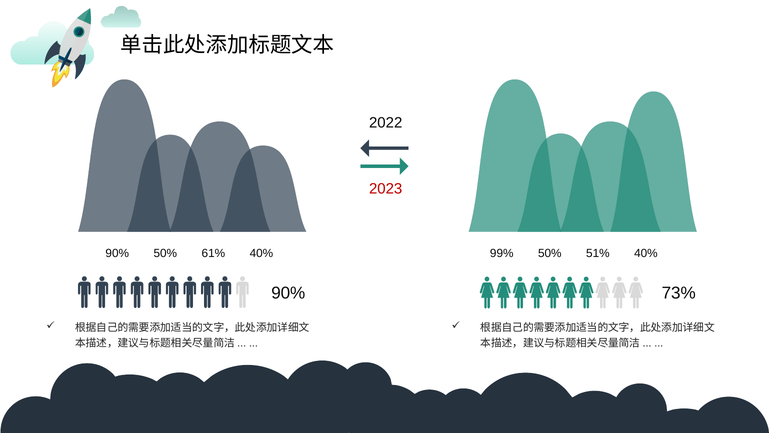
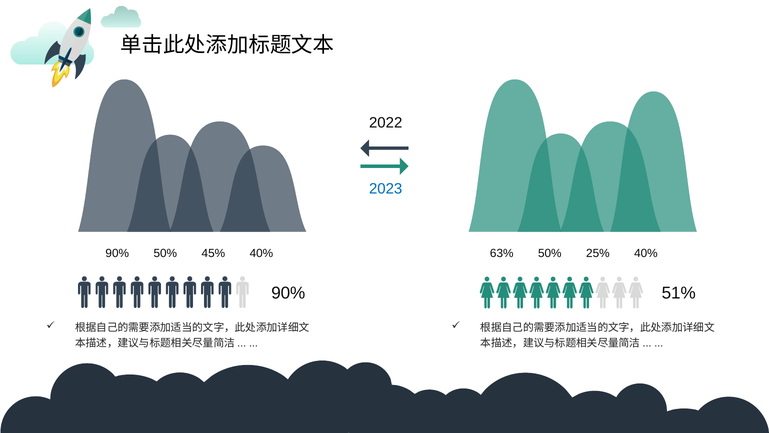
2023 colour: red -> blue
61%: 61% -> 45%
99%: 99% -> 63%
51%: 51% -> 25%
73%: 73% -> 51%
